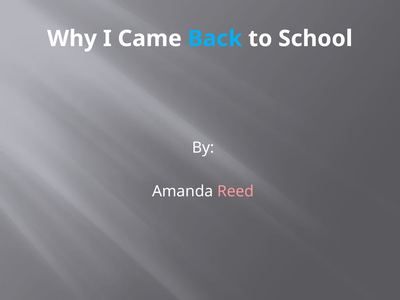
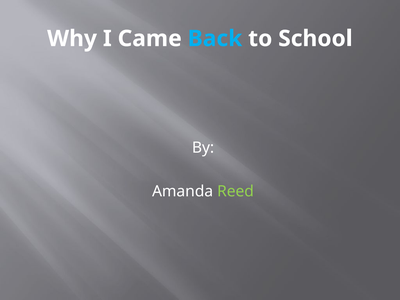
Reed colour: pink -> light green
